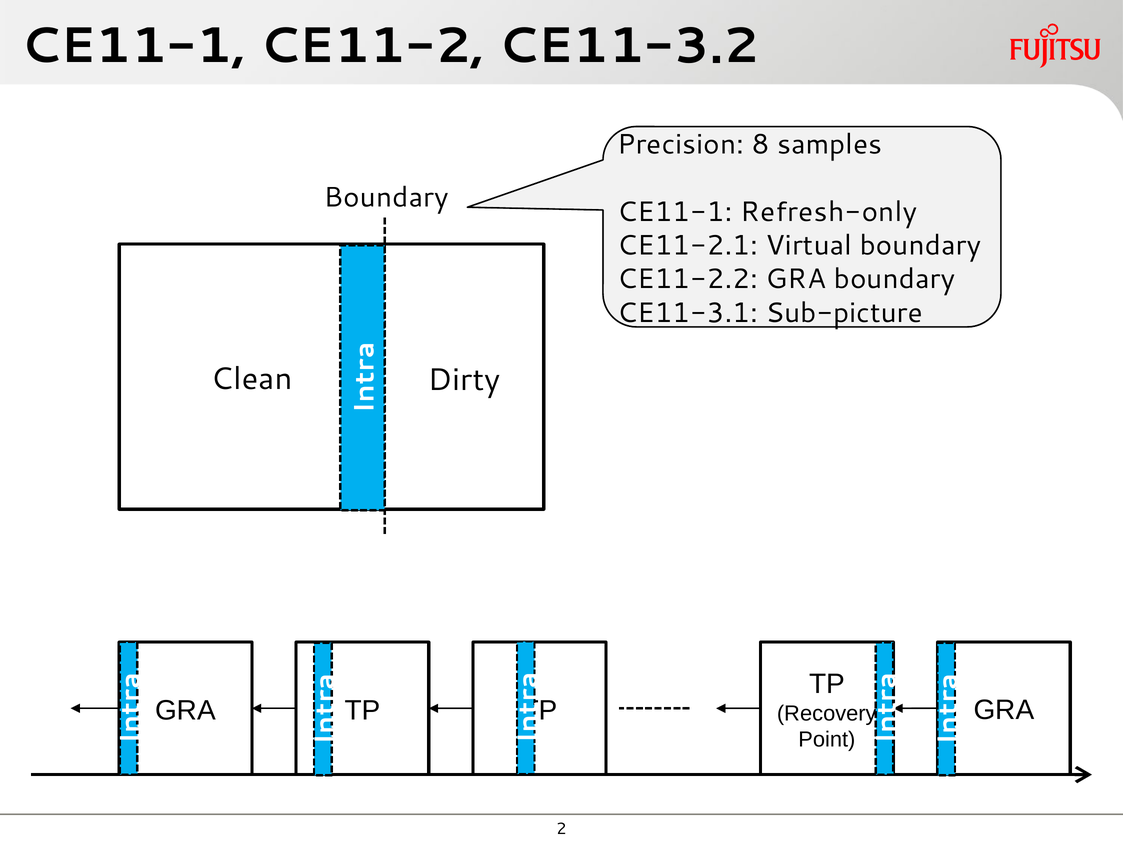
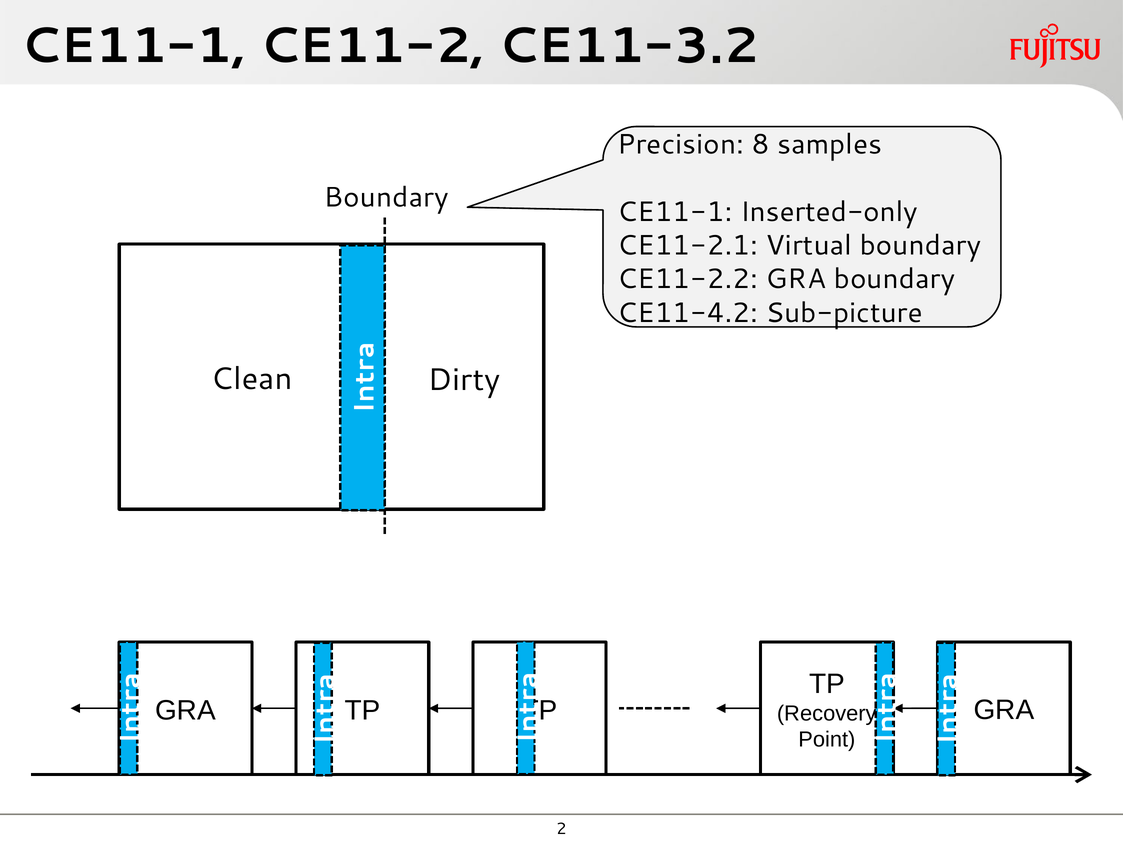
Refresh-only: Refresh-only -> Inserted-only
CE11-3.1: CE11-3.1 -> CE11-4.2
